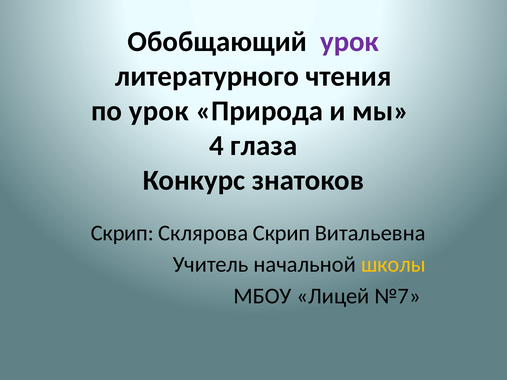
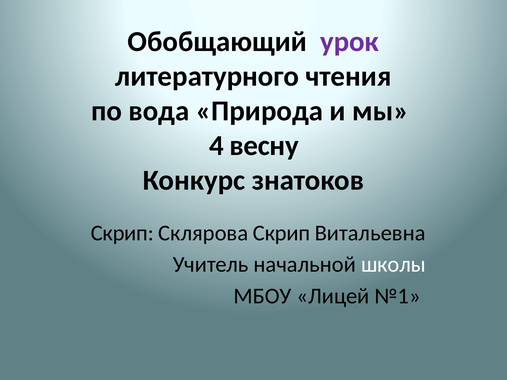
по урок: урок -> вода
глаза: глаза -> весну
школы colour: yellow -> white
№7: №7 -> №1
